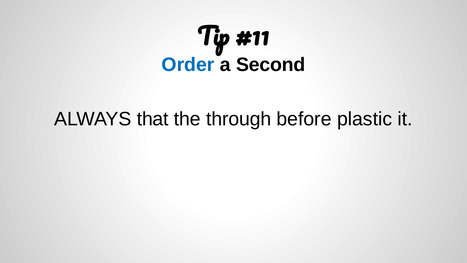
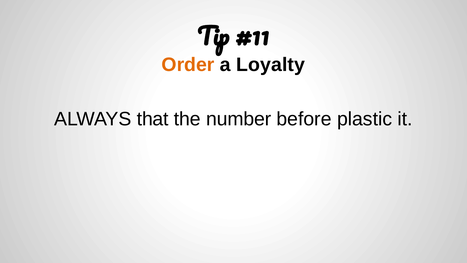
Order colour: blue -> orange
Second: Second -> Loyalty
through: through -> number
